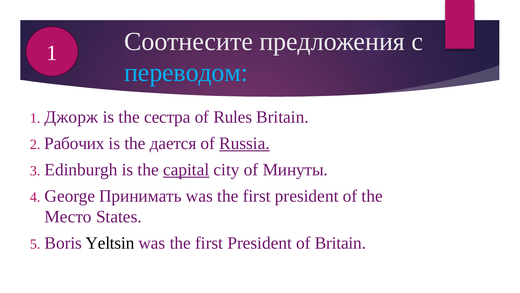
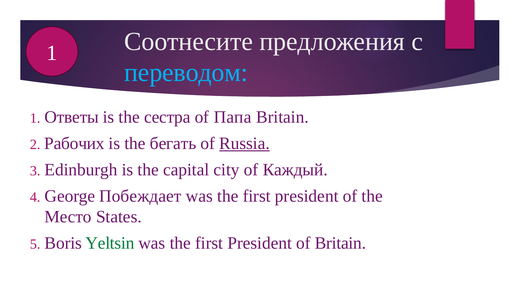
Джорж: Джорж -> Ответы
Rules: Rules -> Папа
дается: дается -> бегать
capital underline: present -> none
Минуты: Минуты -> Каждый
Принимать: Принимать -> Побеждает
Yeltsin colour: black -> green
